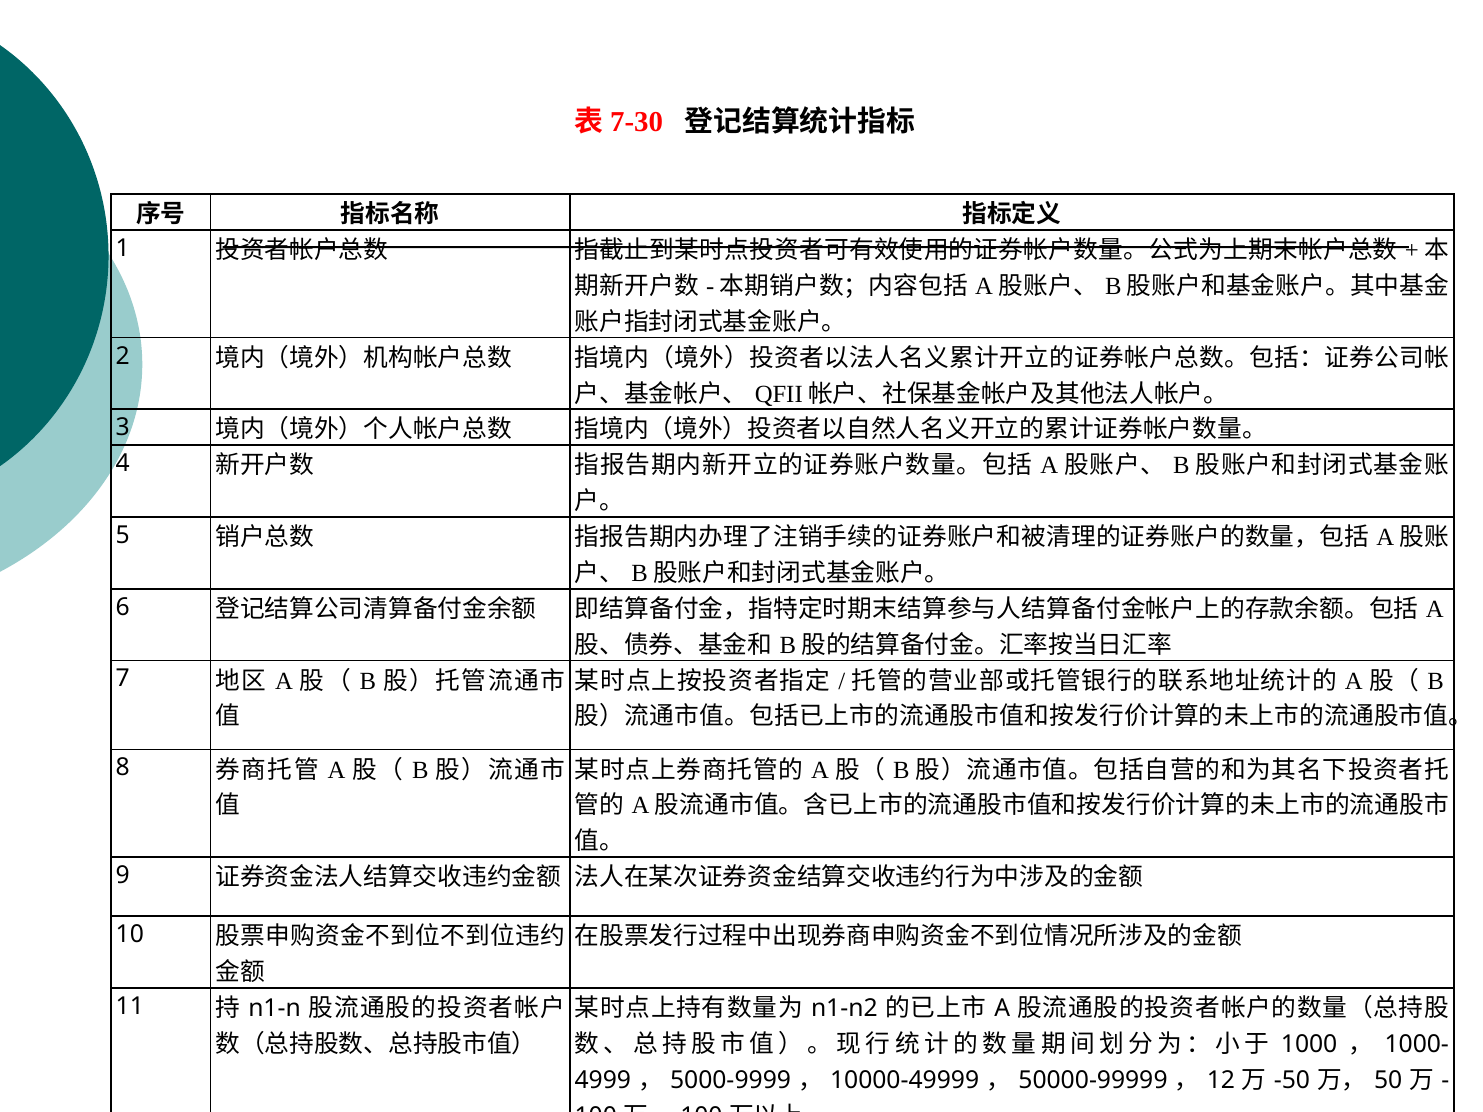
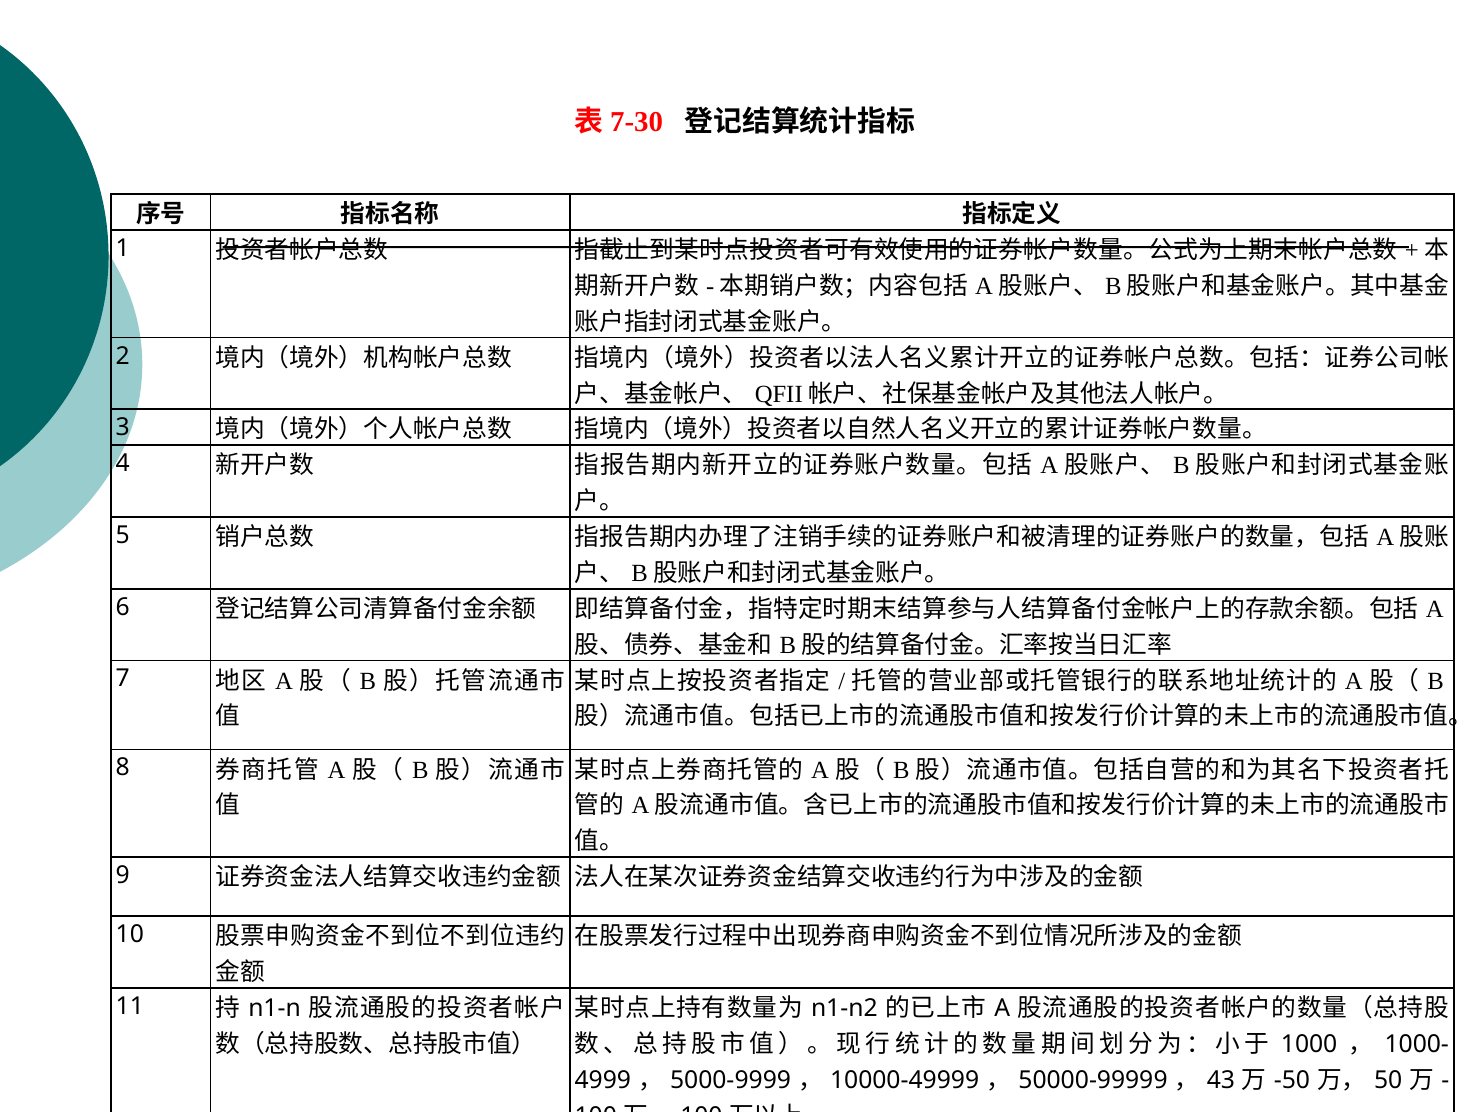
12 at (1221, 1080): 12 -> 43
